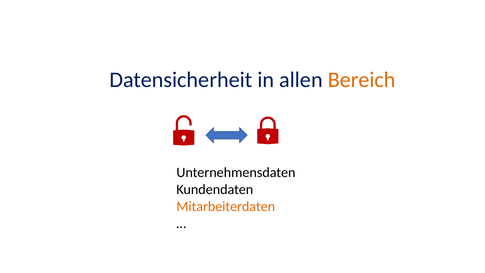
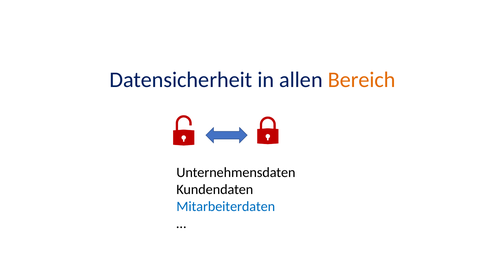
Mitarbeiterdaten colour: orange -> blue
